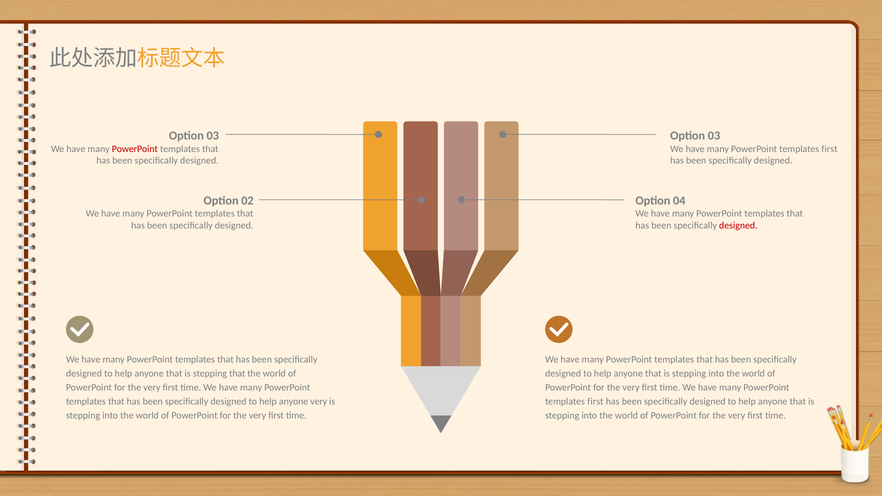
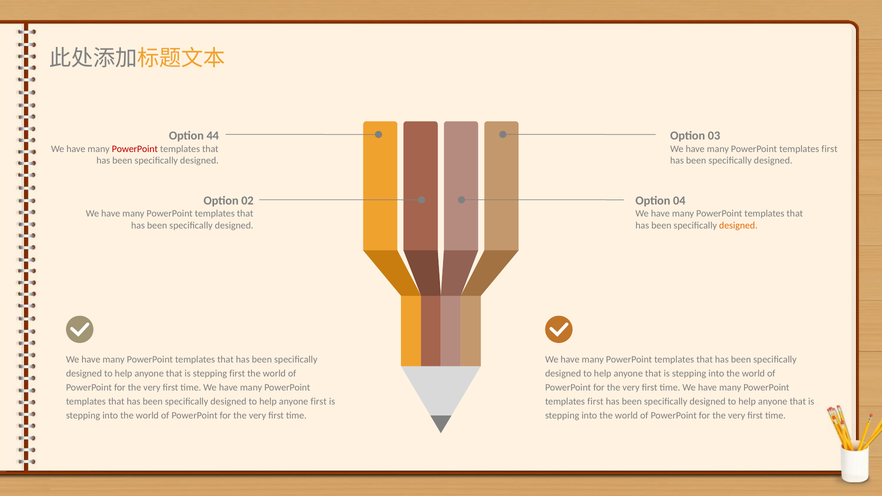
03 at (213, 136): 03 -> 44
designed at (738, 225) colour: red -> orange
stepping that: that -> first
anyone very: very -> first
